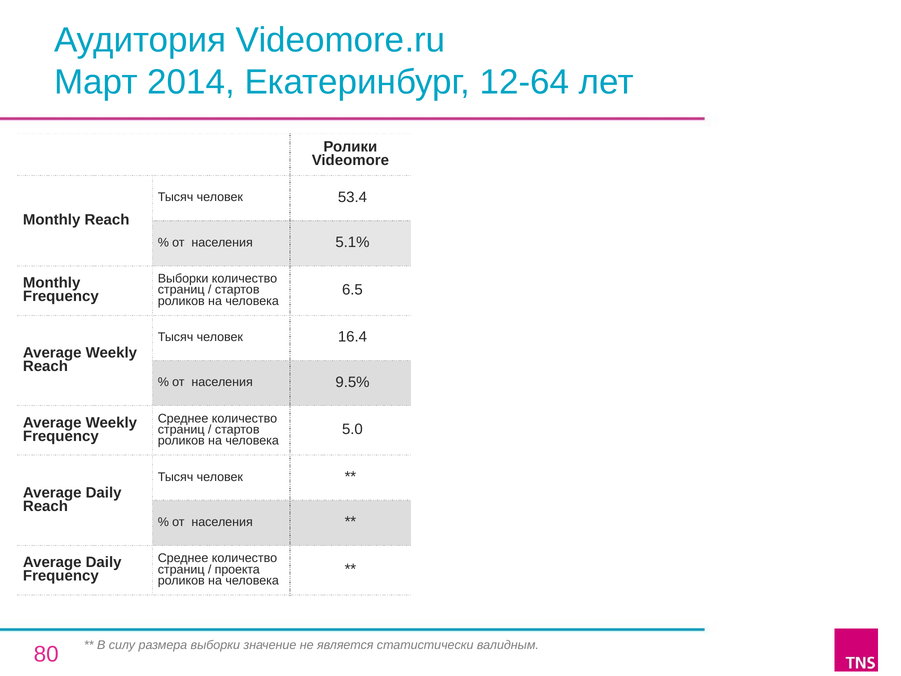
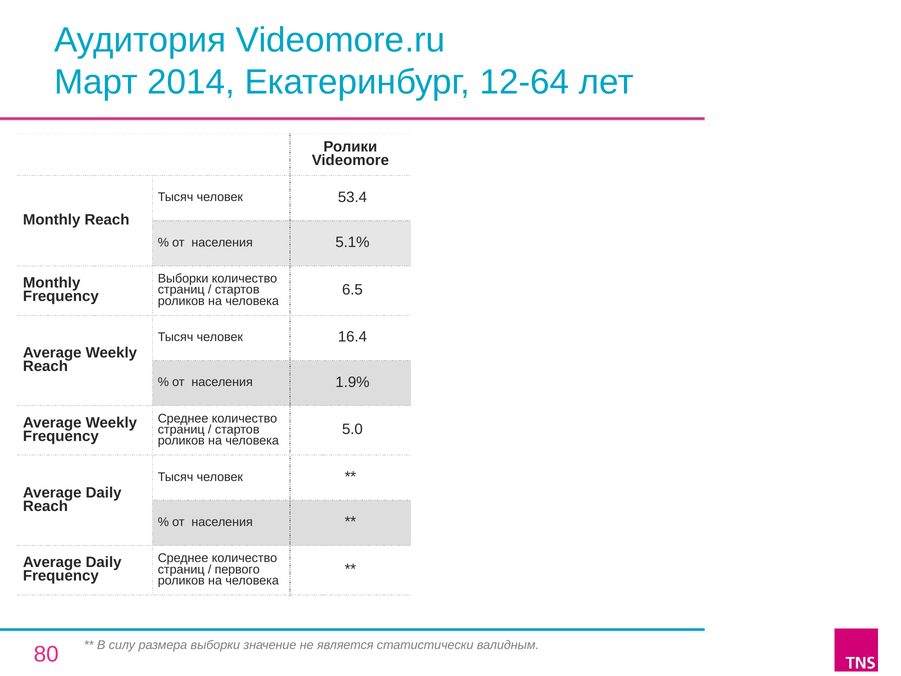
9.5%: 9.5% -> 1.9%
проекта: проекта -> первого
